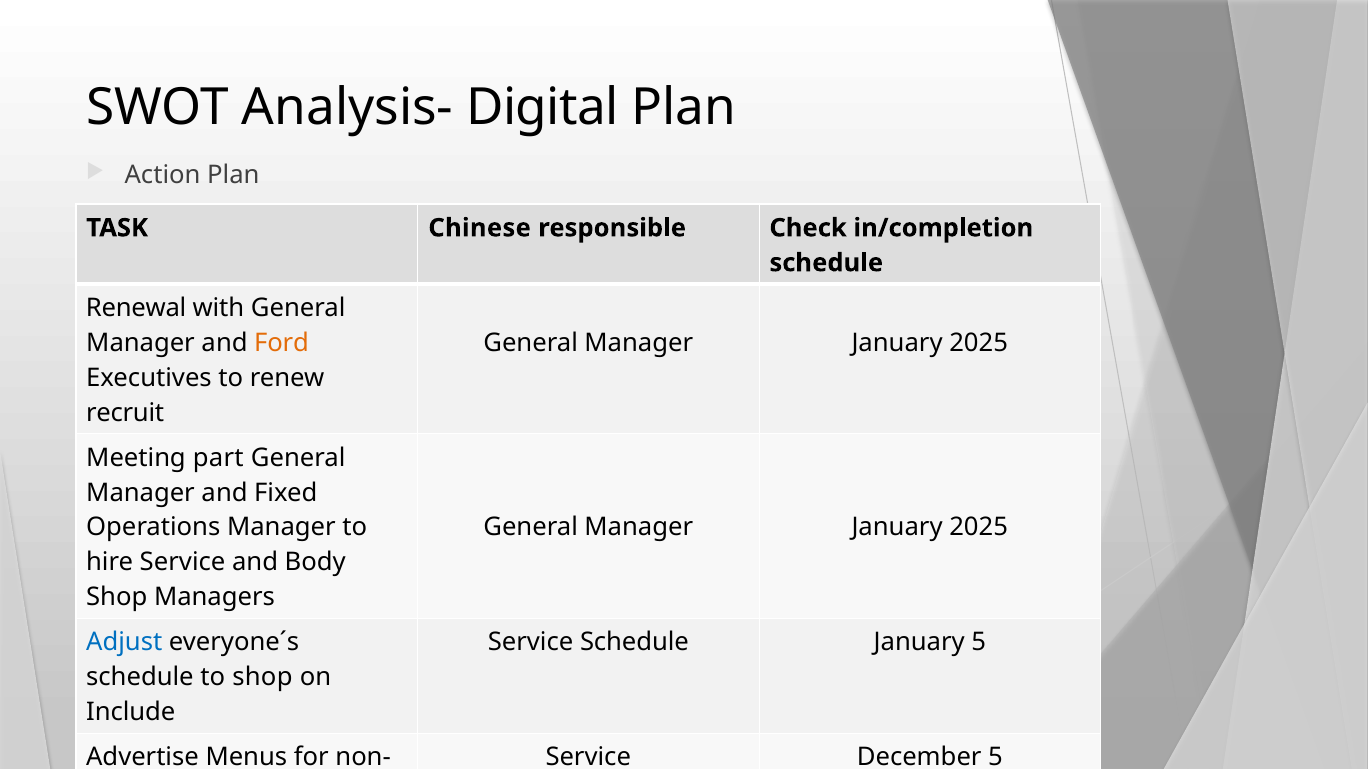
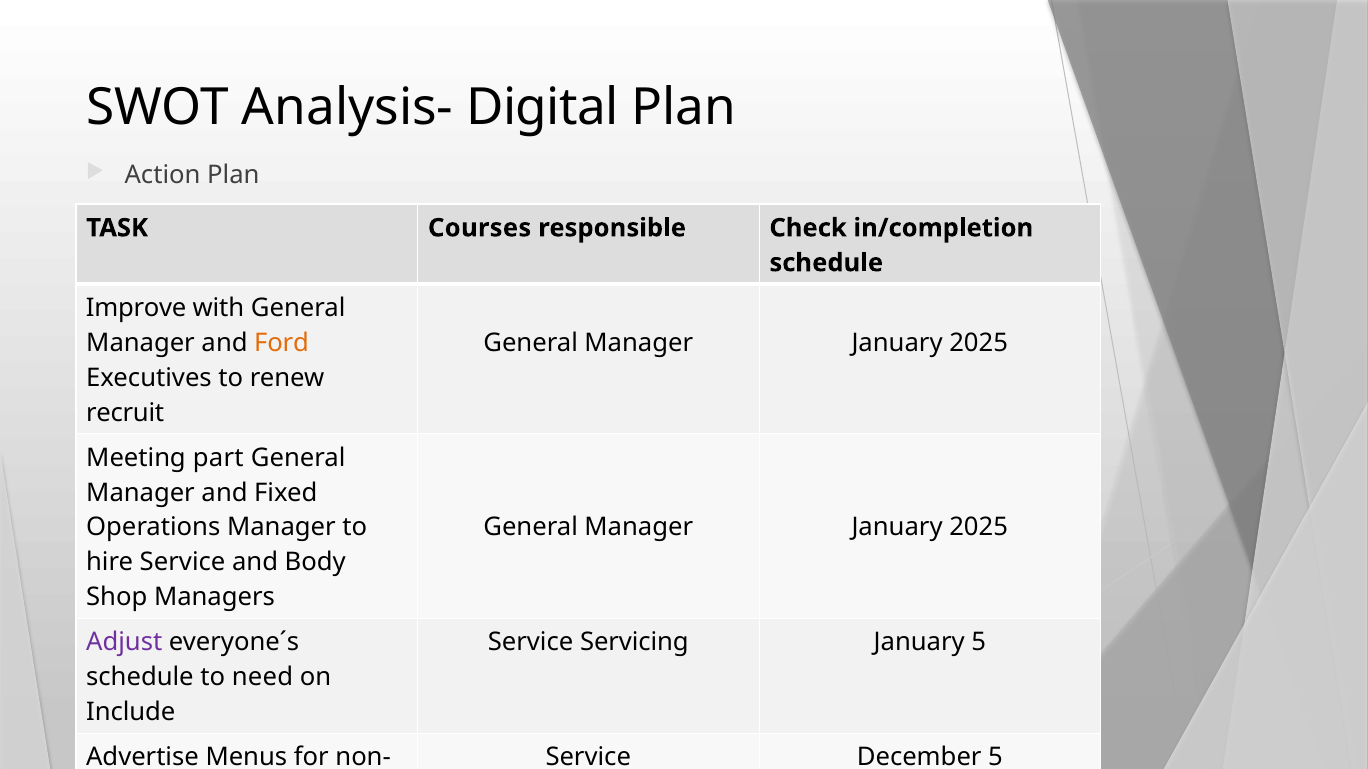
Chinese: Chinese -> Courses
Renewal: Renewal -> Improve
Adjust colour: blue -> purple
Service Schedule: Schedule -> Servicing
to shop: shop -> need
